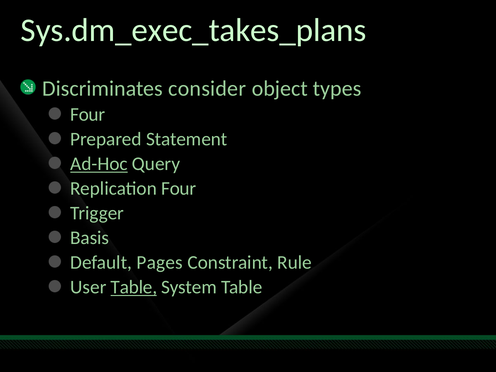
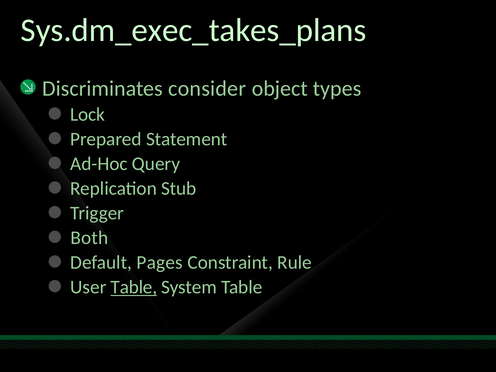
Four at (88, 115): Four -> Lock
Ad-Hoc underline: present -> none
Replication Four: Four -> Stub
Basis: Basis -> Both
